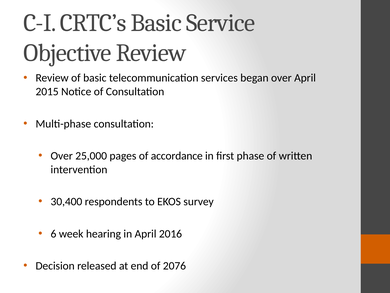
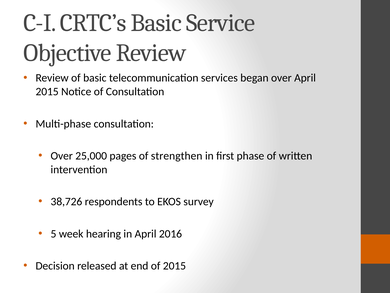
accordance: accordance -> strengthen
30,400: 30,400 -> 38,726
6: 6 -> 5
of 2076: 2076 -> 2015
